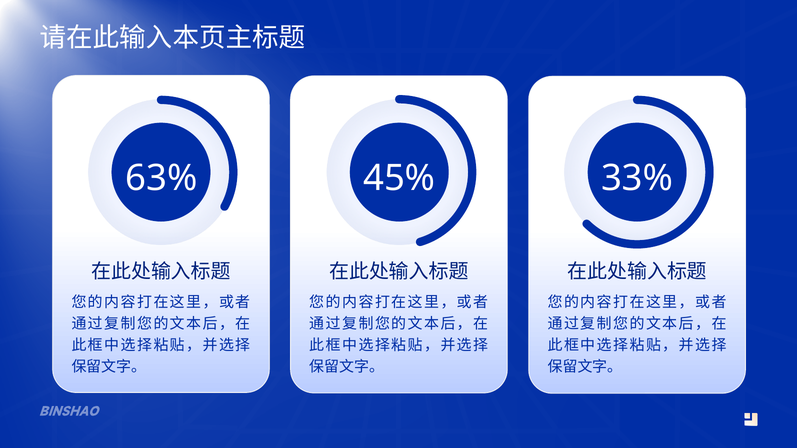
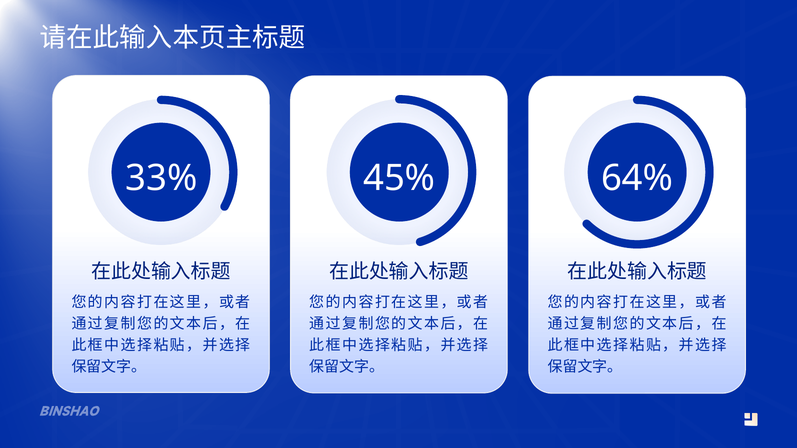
63%: 63% -> 33%
33%: 33% -> 64%
